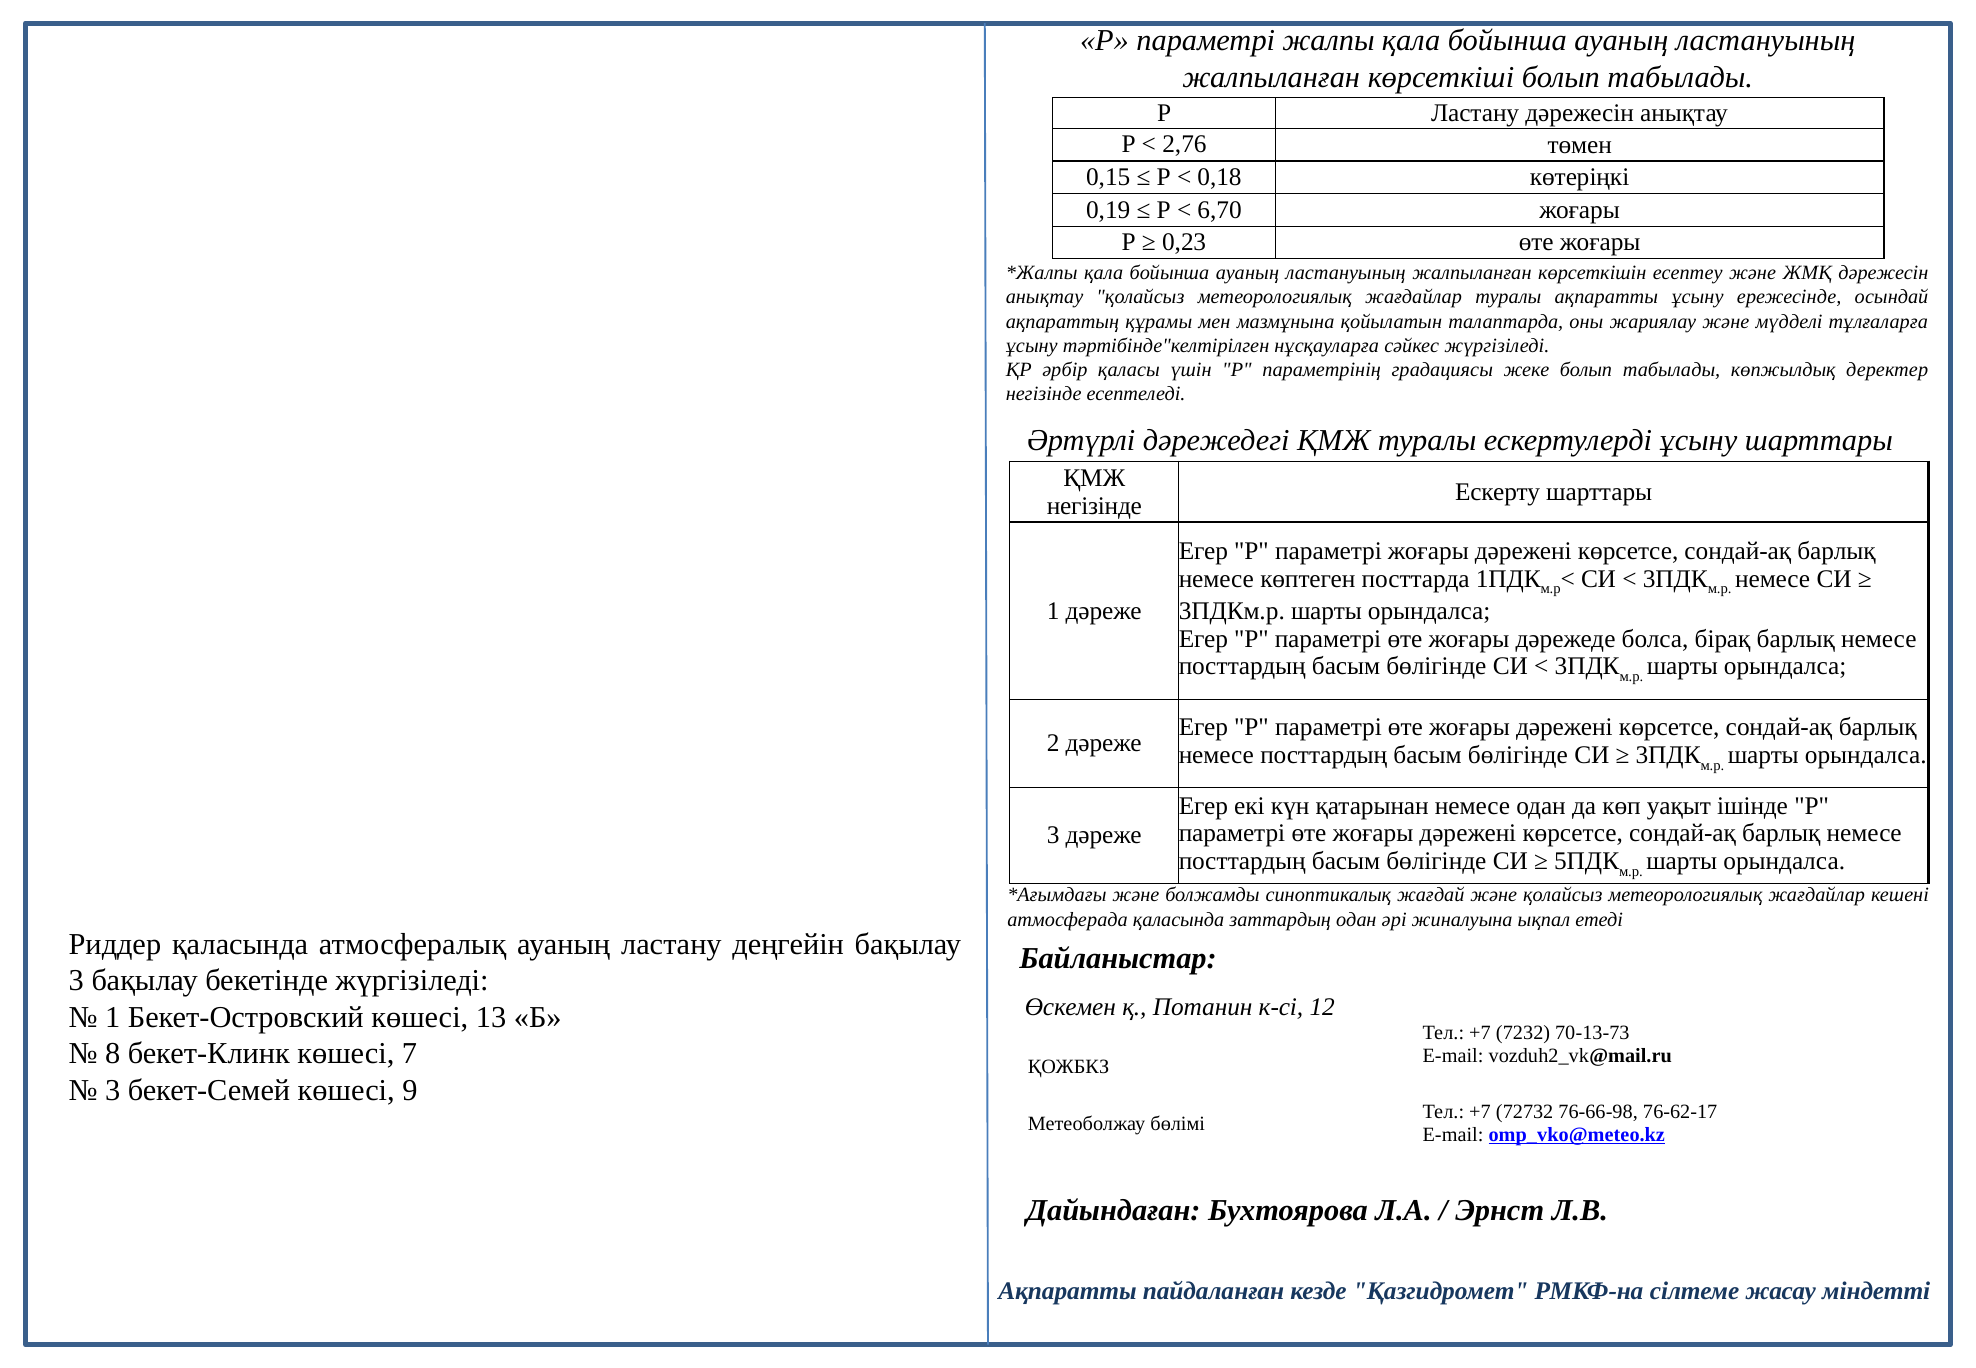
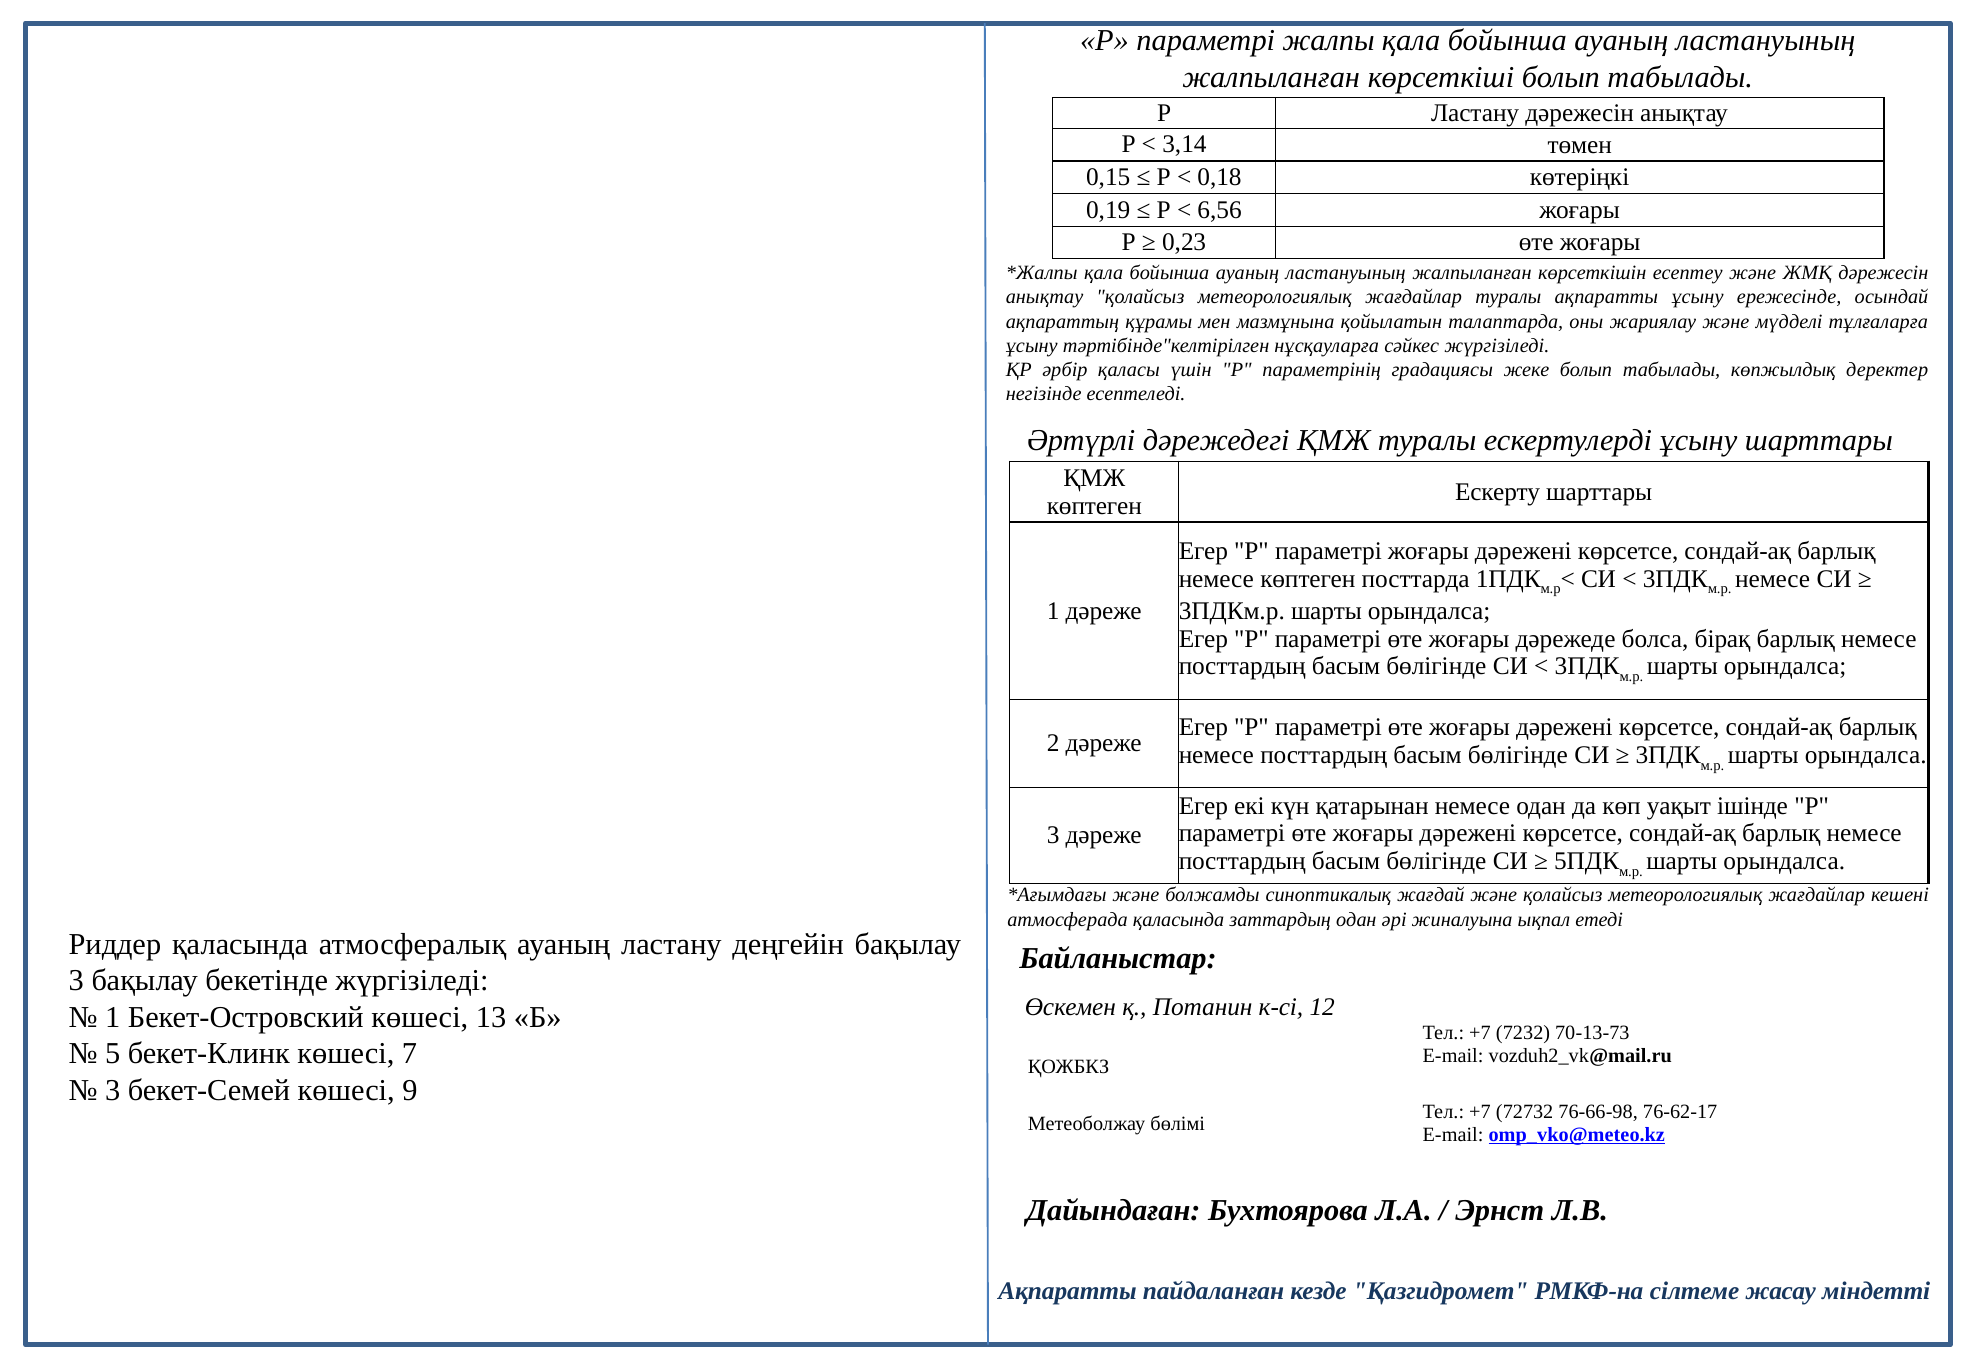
2,76: 2,76 -> 3,14
6,70: 6,70 -> 6,56
негізінде at (1094, 506): негізінде -> көптеген
8: 8 -> 5
